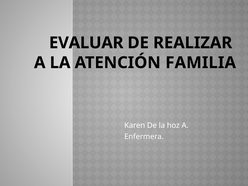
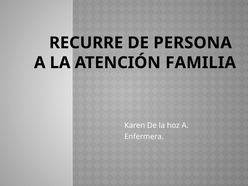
EVALUAR: EVALUAR -> RECURRE
REALIZAR: REALIZAR -> PERSONA
